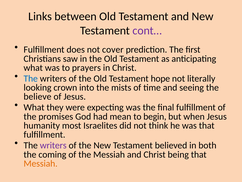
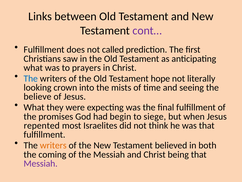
cover: cover -> called
mean: mean -> begin
begin: begin -> siege
humanity: humanity -> repented
writers at (53, 145) colour: purple -> orange
Messiah at (41, 163) colour: orange -> purple
